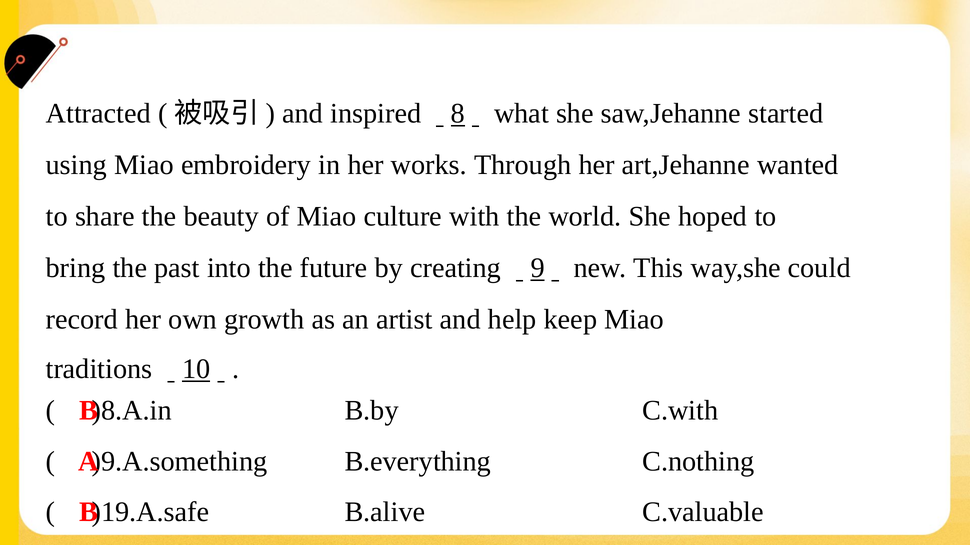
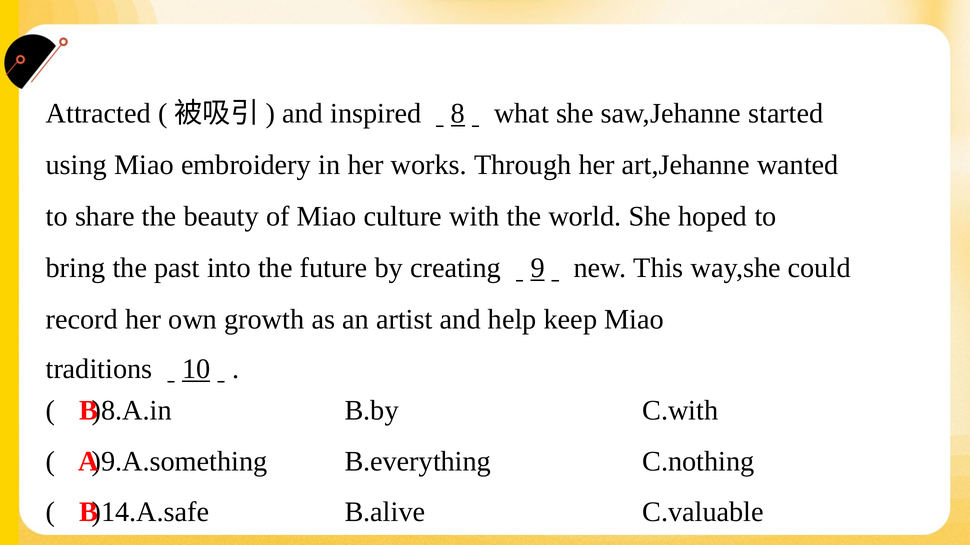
)19.A.safe: )19.A.safe -> )14.A.safe
